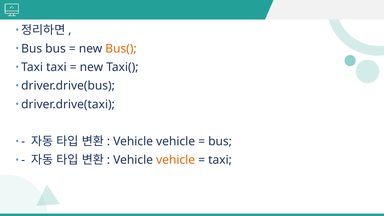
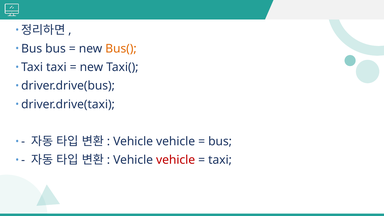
vehicle at (176, 160) colour: orange -> red
